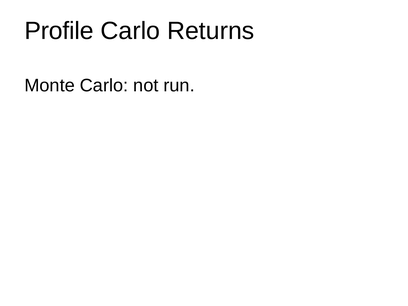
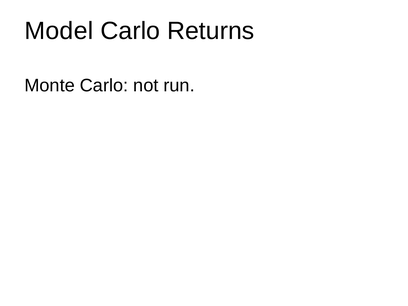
Profile: Profile -> Model
